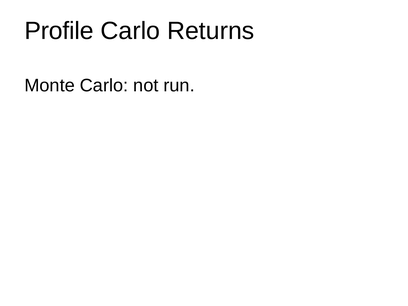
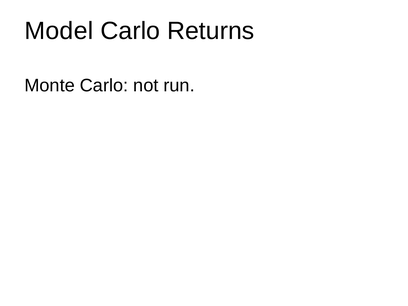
Profile: Profile -> Model
